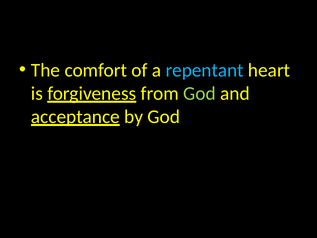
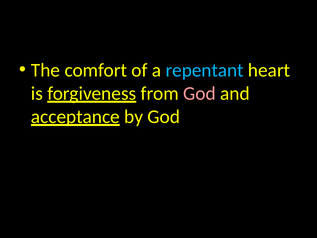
God at (199, 93) colour: light green -> pink
